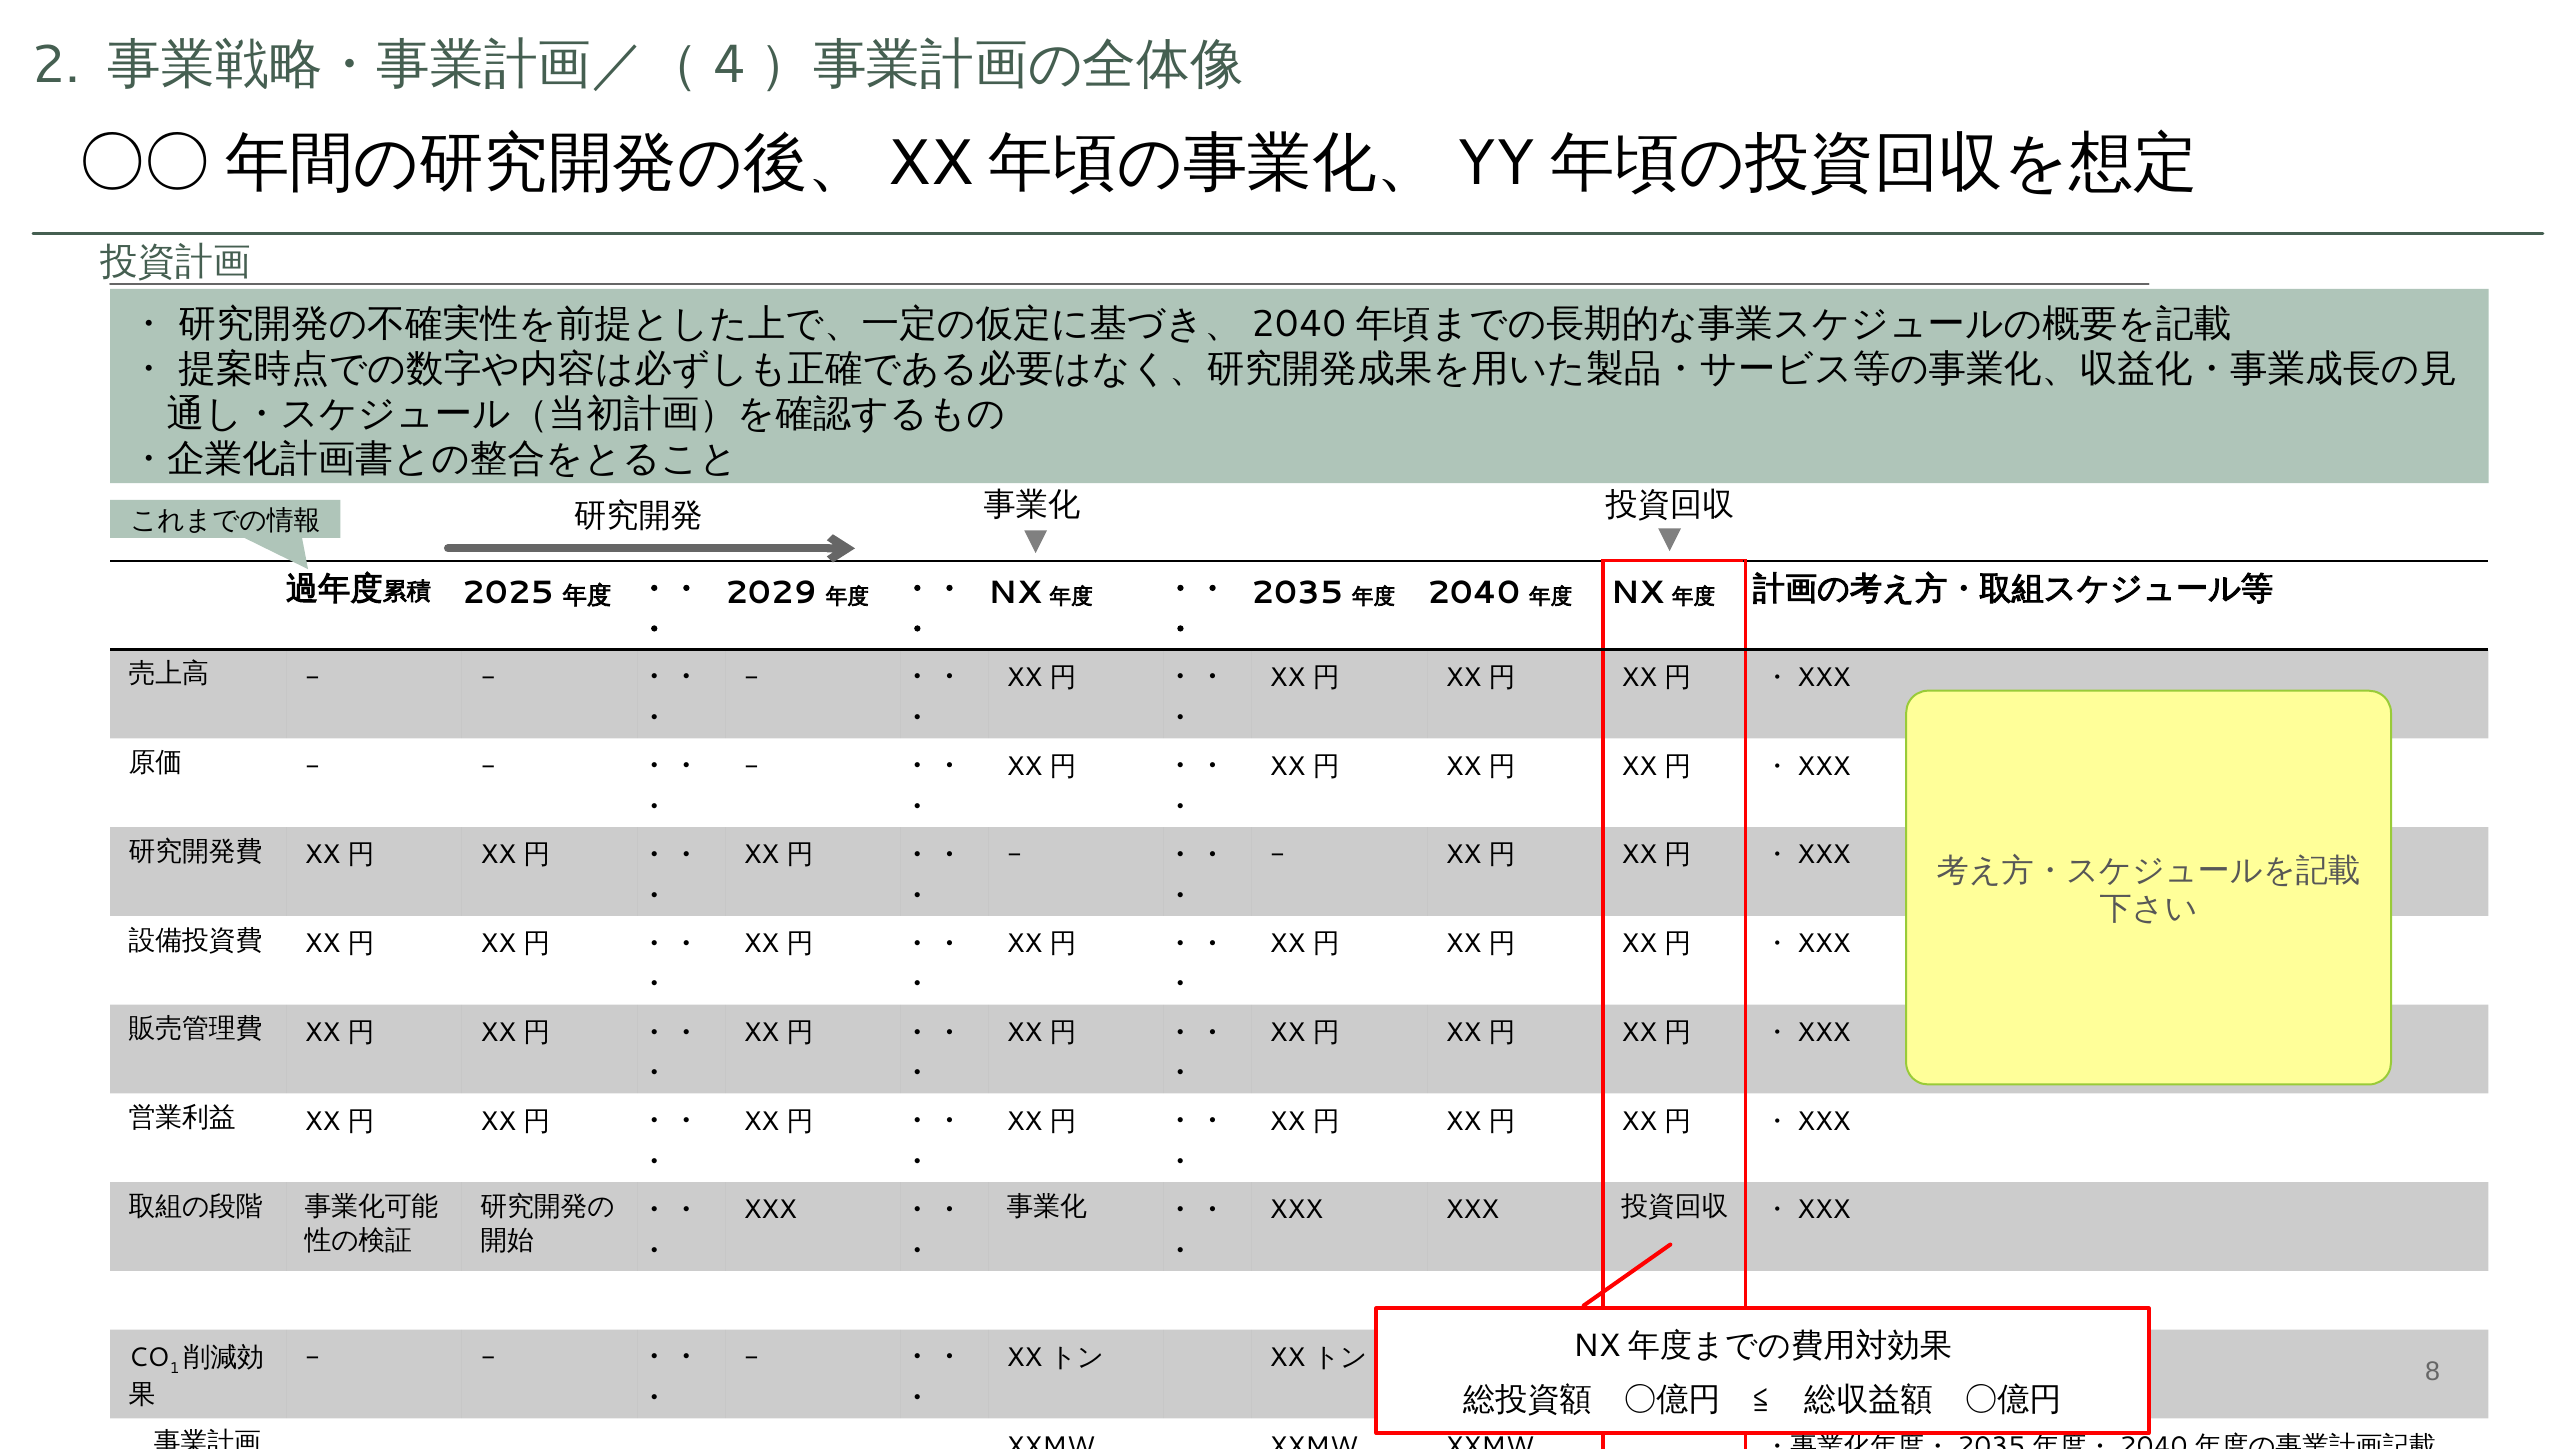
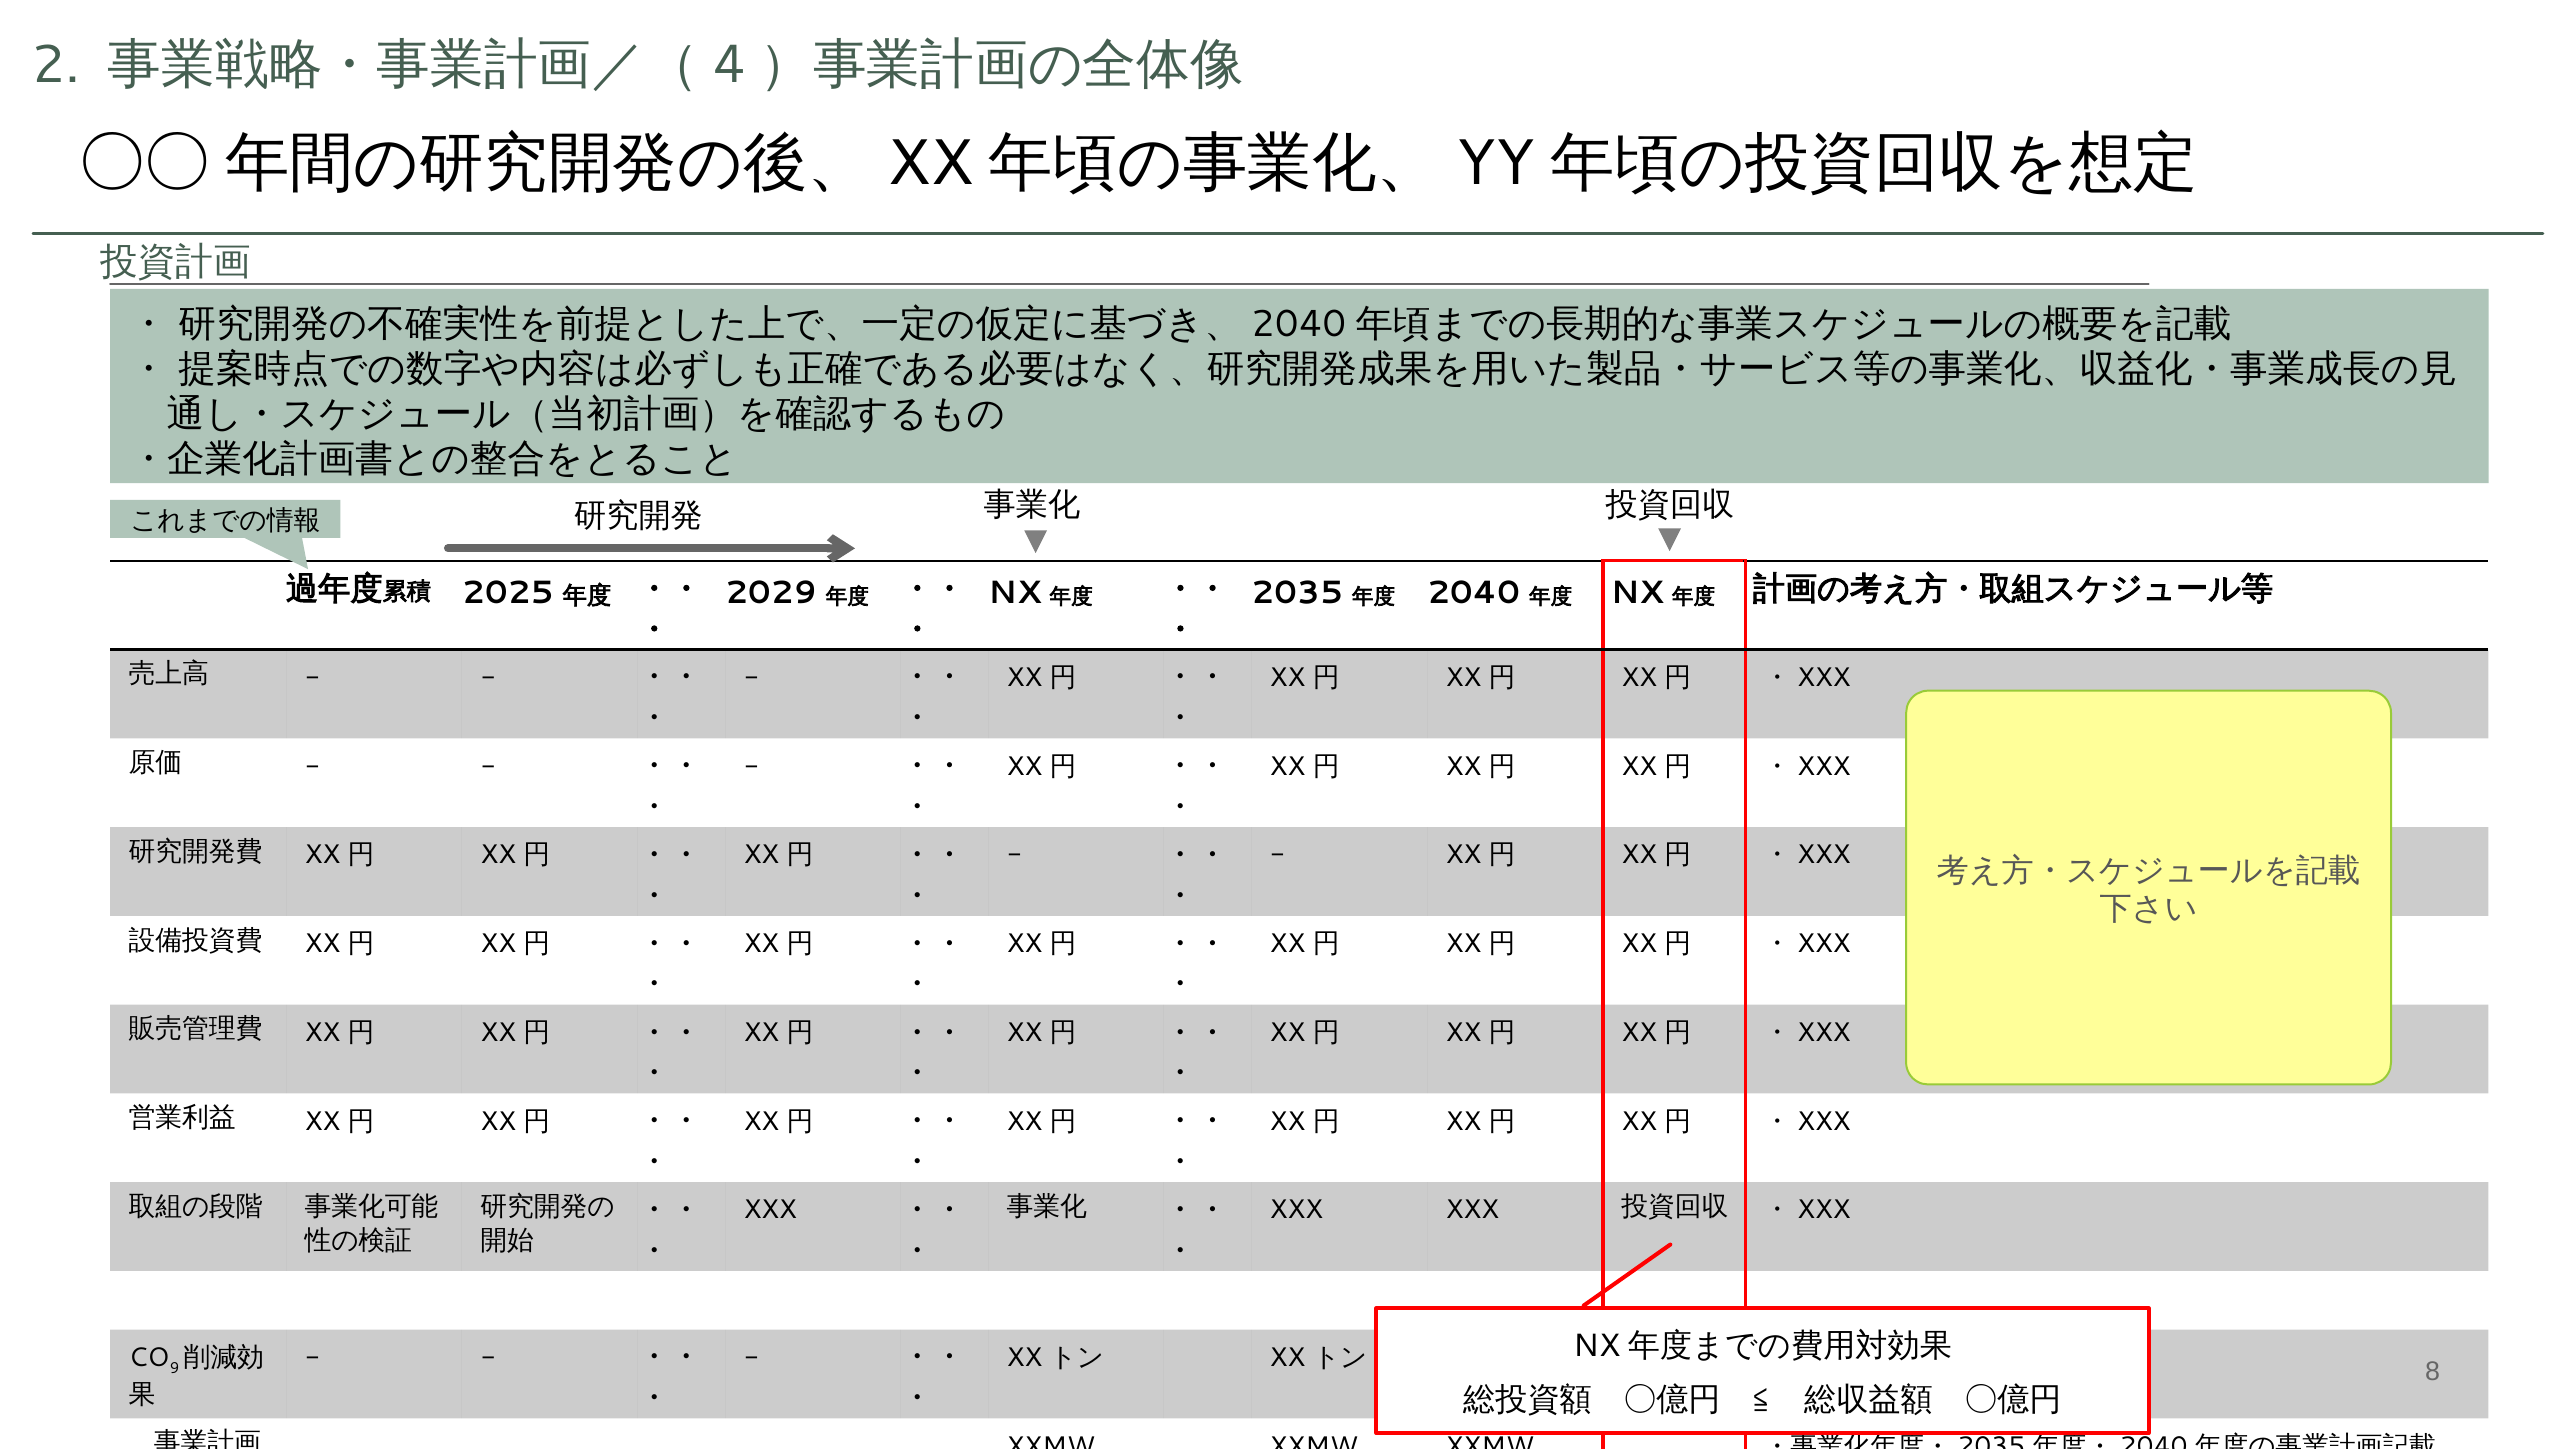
1: 1 -> 9
